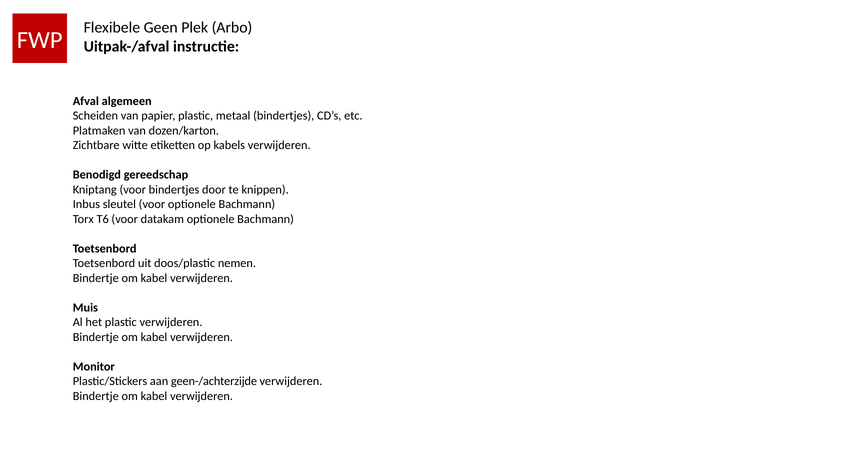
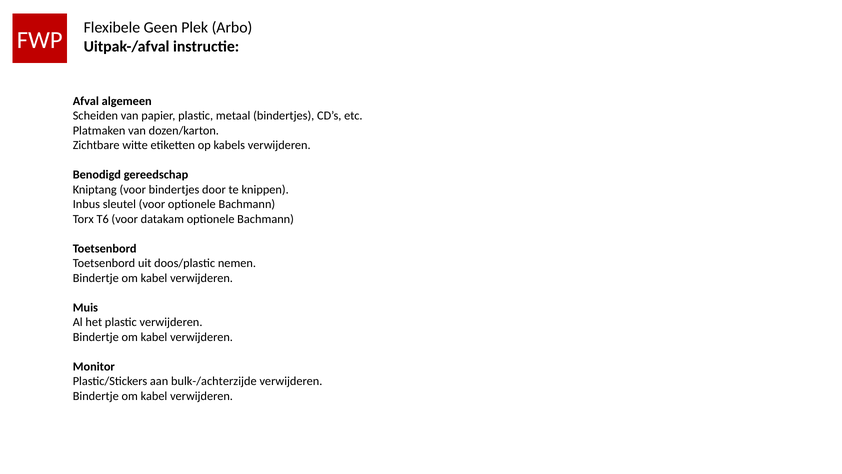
geen-/achterzijde: geen-/achterzijde -> bulk-/achterzijde
